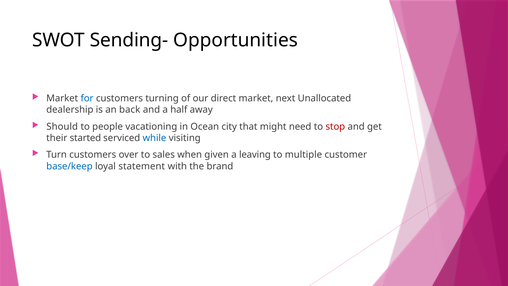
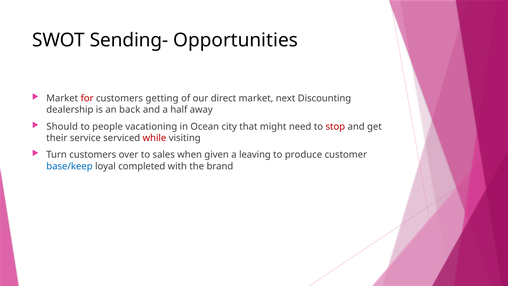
for colour: blue -> red
turning: turning -> getting
Unallocated: Unallocated -> Discounting
started: started -> service
while colour: blue -> red
multiple: multiple -> produce
statement: statement -> completed
